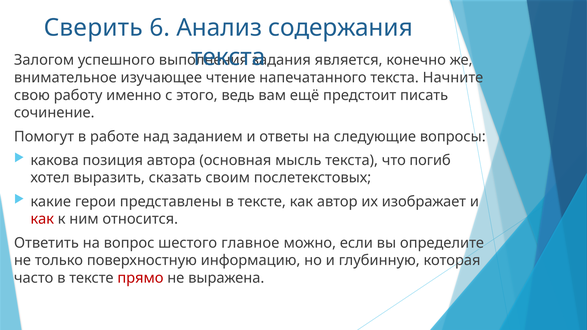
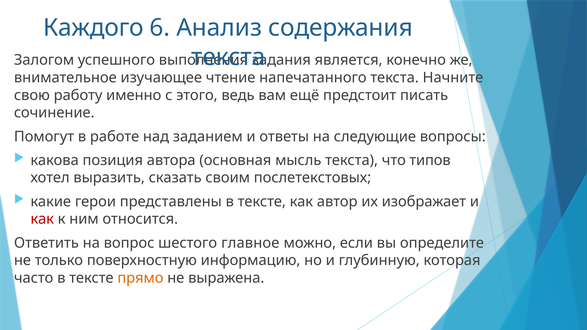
Сверить: Сверить -> Каждого
погиб: погиб -> типов
прямо colour: red -> orange
